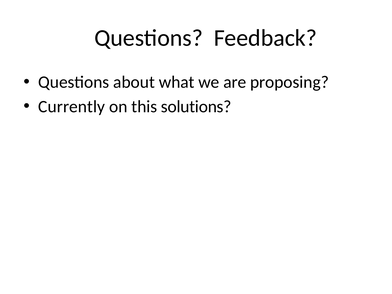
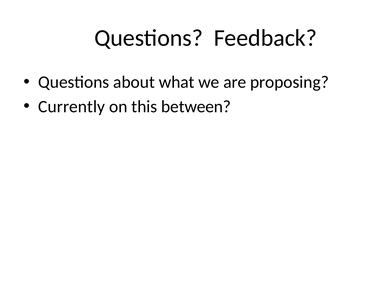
solutions: solutions -> between
